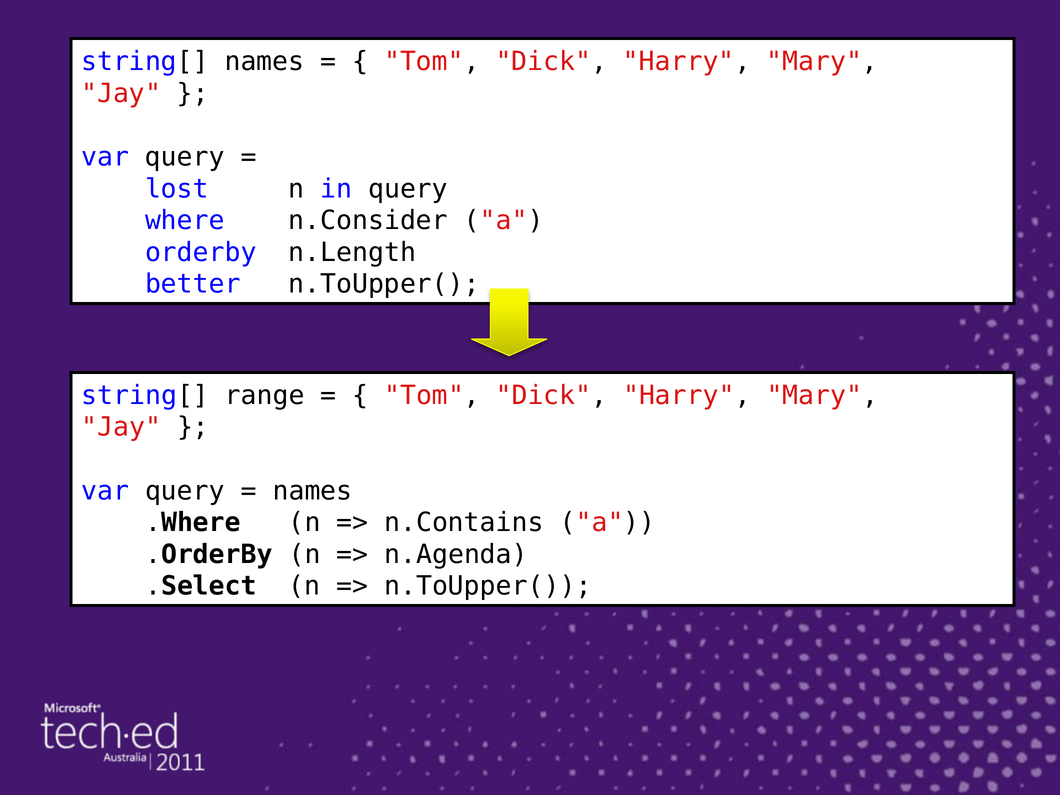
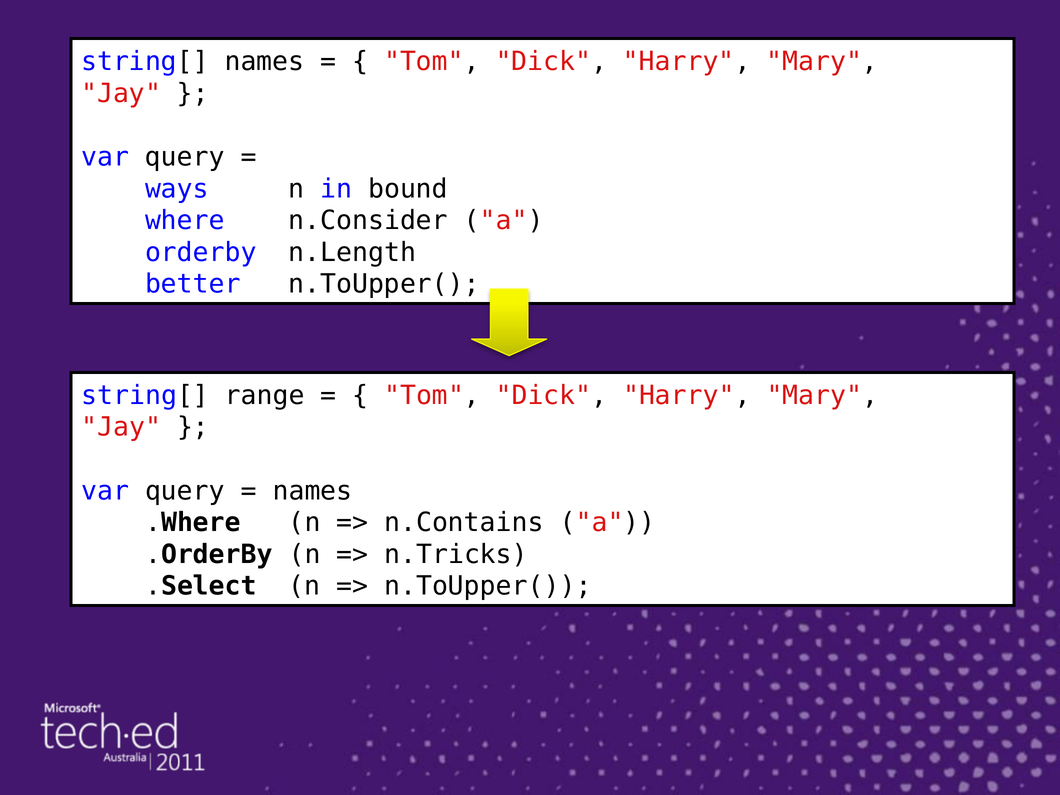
lost: lost -> ways
in query: query -> bound
n.Agenda: n.Agenda -> n.Tricks
